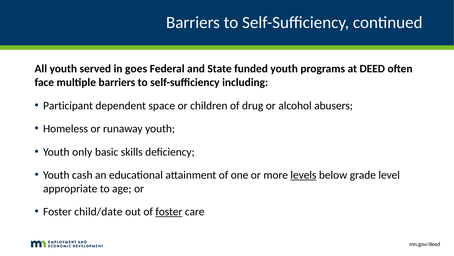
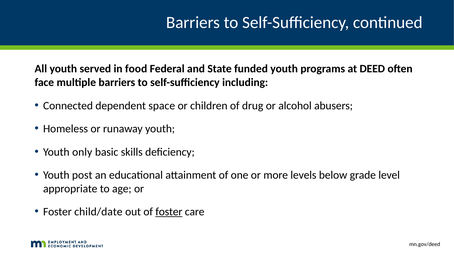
goes: goes -> food
Participant: Participant -> Connected
cash: cash -> post
levels underline: present -> none
